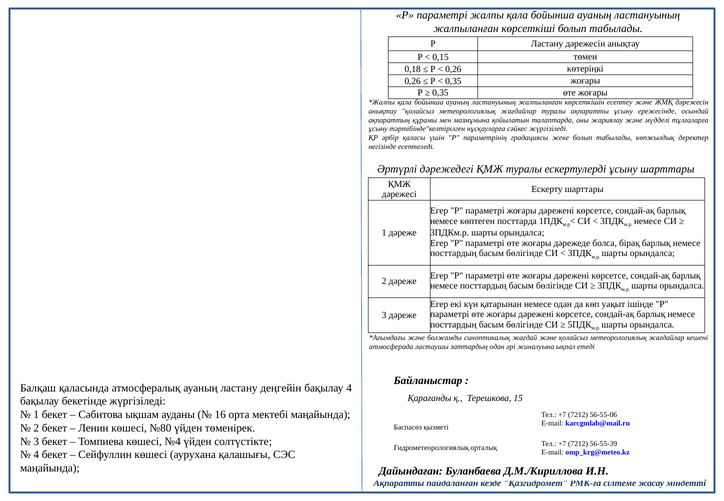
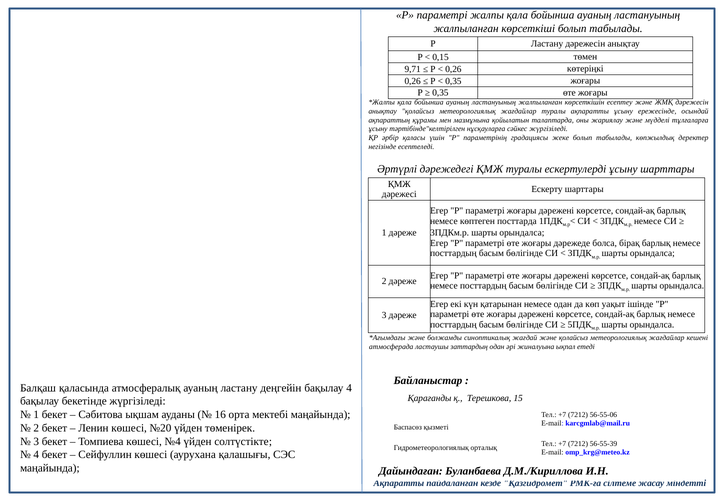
0,18: 0,18 -> 9,71
№80: №80 -> №20
